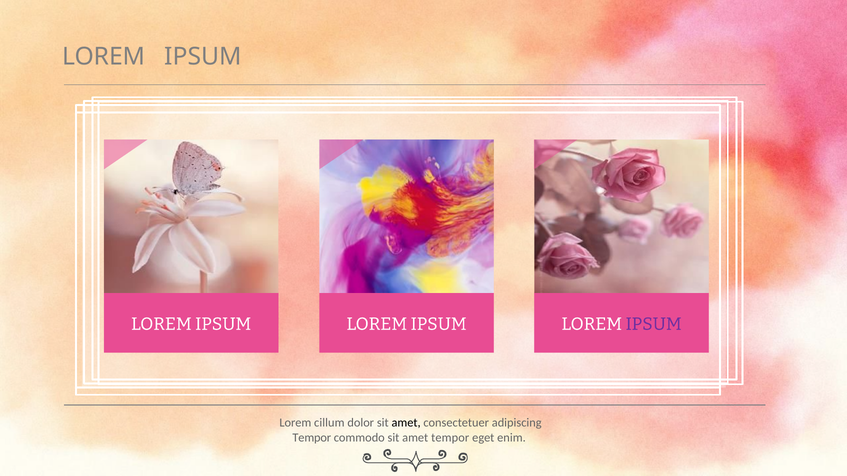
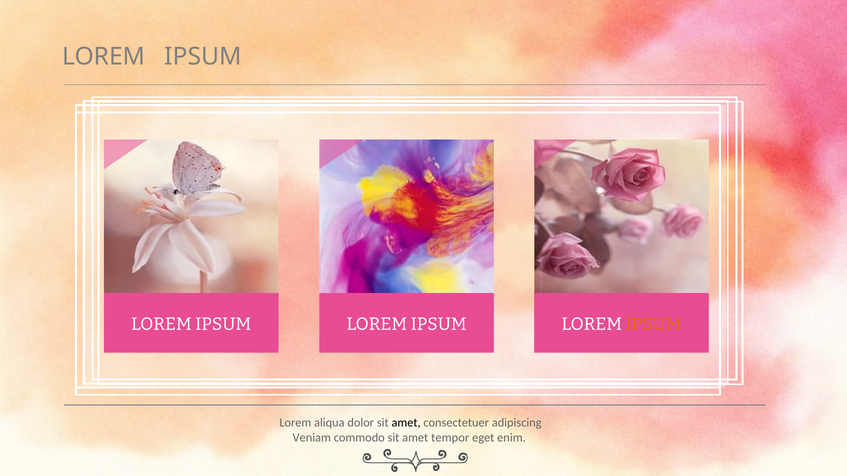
IPSUM at (654, 324) colour: purple -> orange
cillum: cillum -> aliqua
Tempor at (312, 438): Tempor -> Veniam
